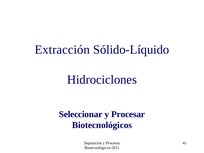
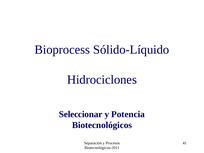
Extracción: Extracción -> Bioprocess
Procesar: Procesar -> Potencia
